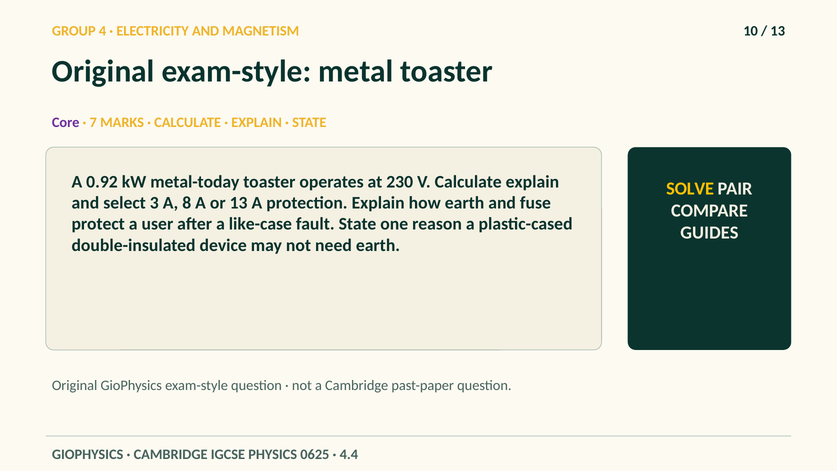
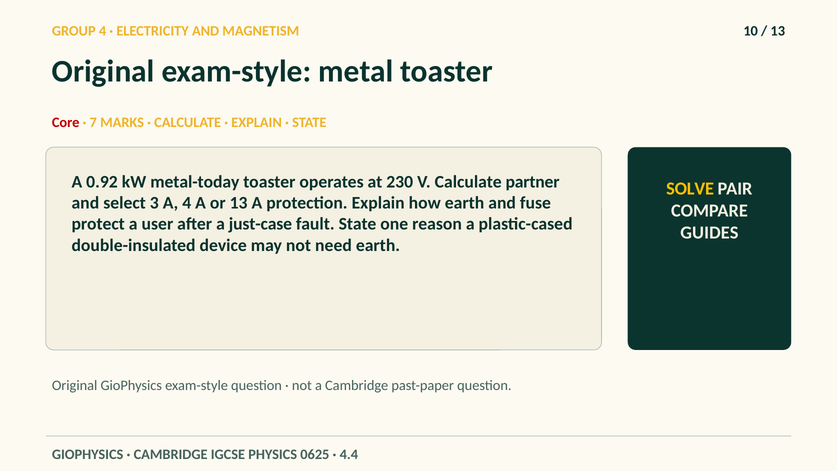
Core colour: purple -> red
Calculate explain: explain -> partner
A 8: 8 -> 4
like-case: like-case -> just-case
